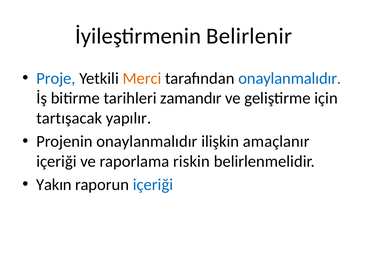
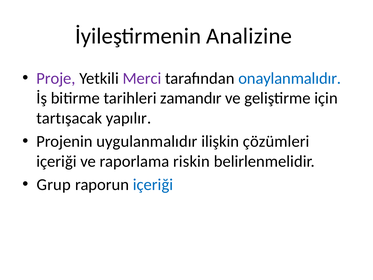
Belirlenir: Belirlenir -> Analizine
Proje colour: blue -> purple
Merci colour: orange -> purple
Projenin onaylanmalıdır: onaylanmalıdır -> uygulanmalıdır
amaçlanır: amaçlanır -> çözümleri
Yakın: Yakın -> Grup
